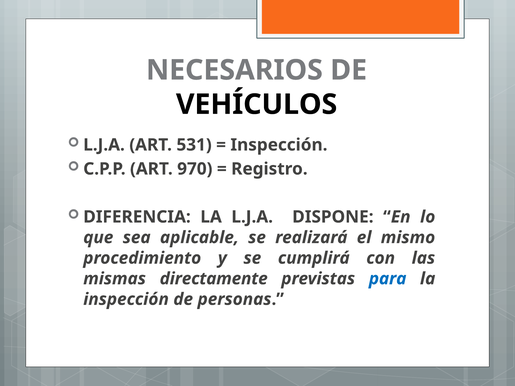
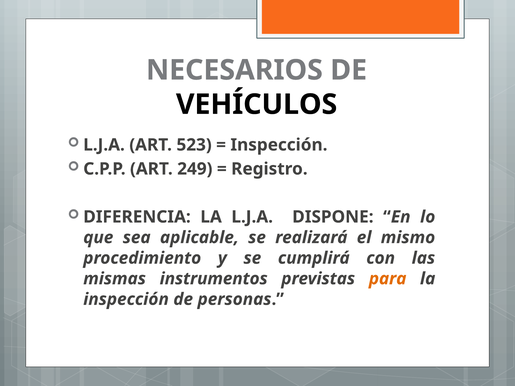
531: 531 -> 523
970: 970 -> 249
directamente: directamente -> instrumentos
para colour: blue -> orange
